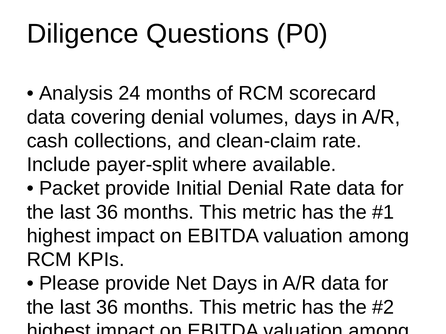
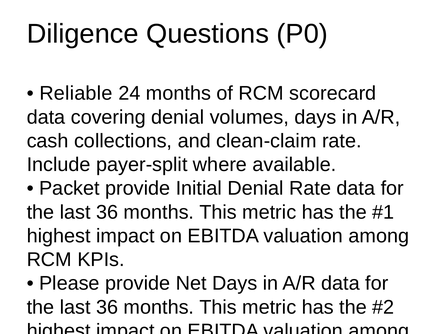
Analysis: Analysis -> Reliable
